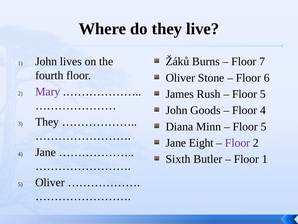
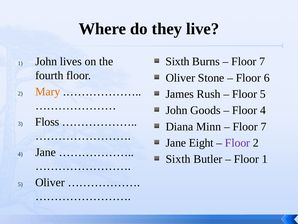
Žáků at (177, 61): Žáků -> Sixth
Mary colour: purple -> orange
3 They: They -> Floss
5 at (264, 126): 5 -> 7
